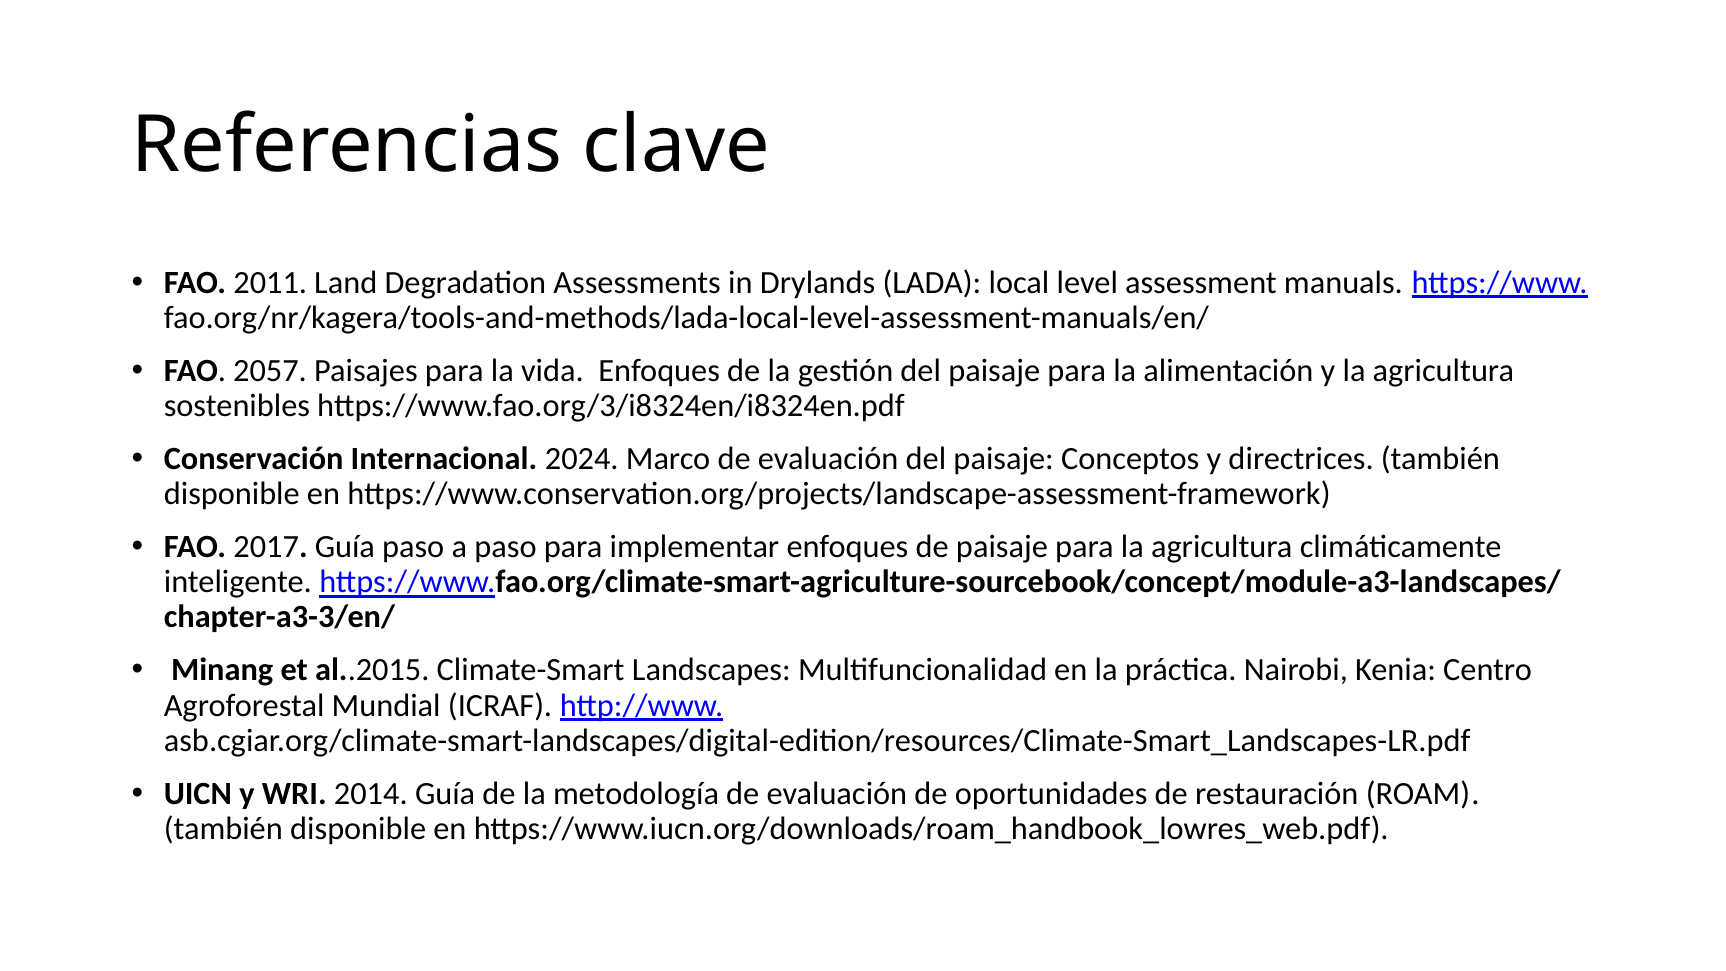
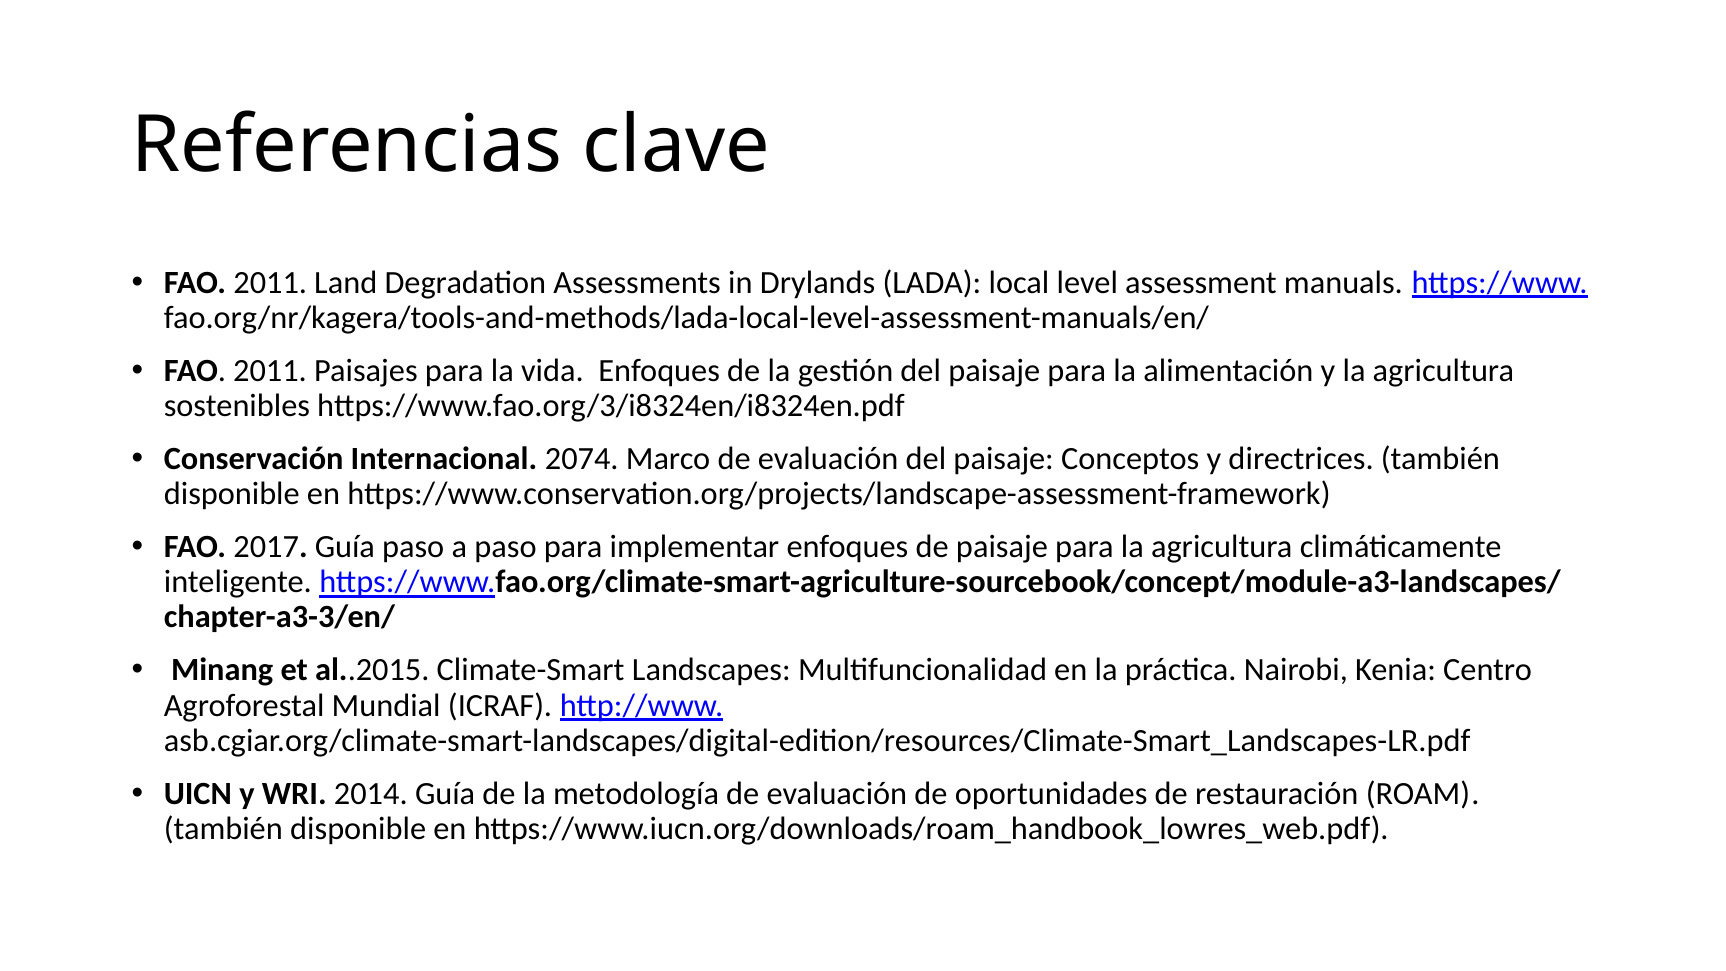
2057 at (270, 371): 2057 -> 2011
2024: 2024 -> 2074
